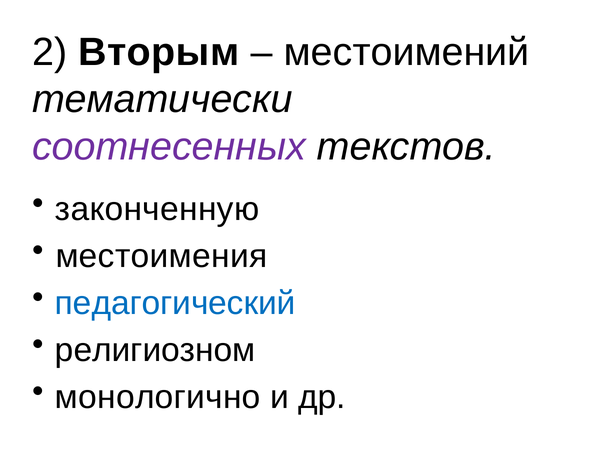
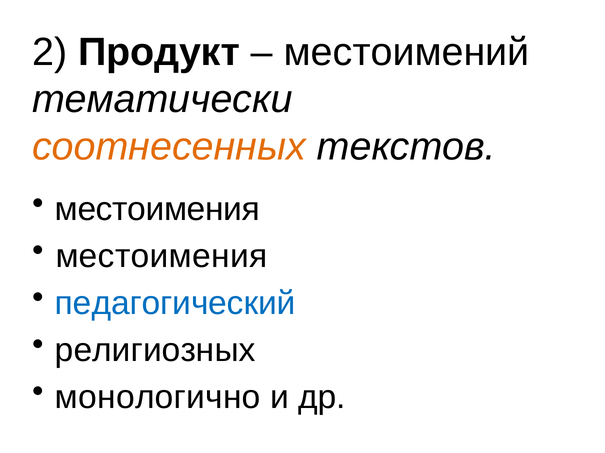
Вторым: Вторым -> Продукт
соотнесенных colour: purple -> orange
законченную at (157, 210): законченную -> местоимения
религиозном: религиозном -> религиозных
